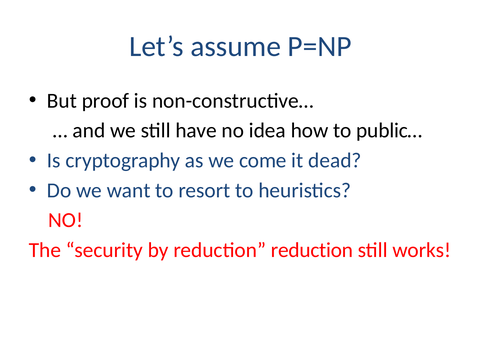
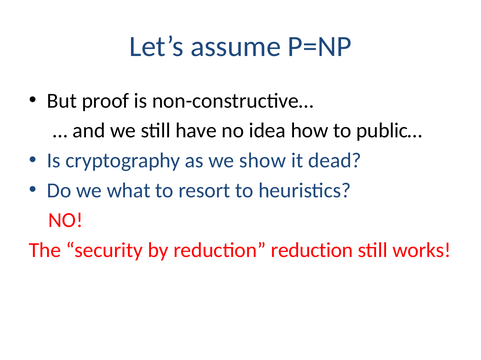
come: come -> show
want: want -> what
